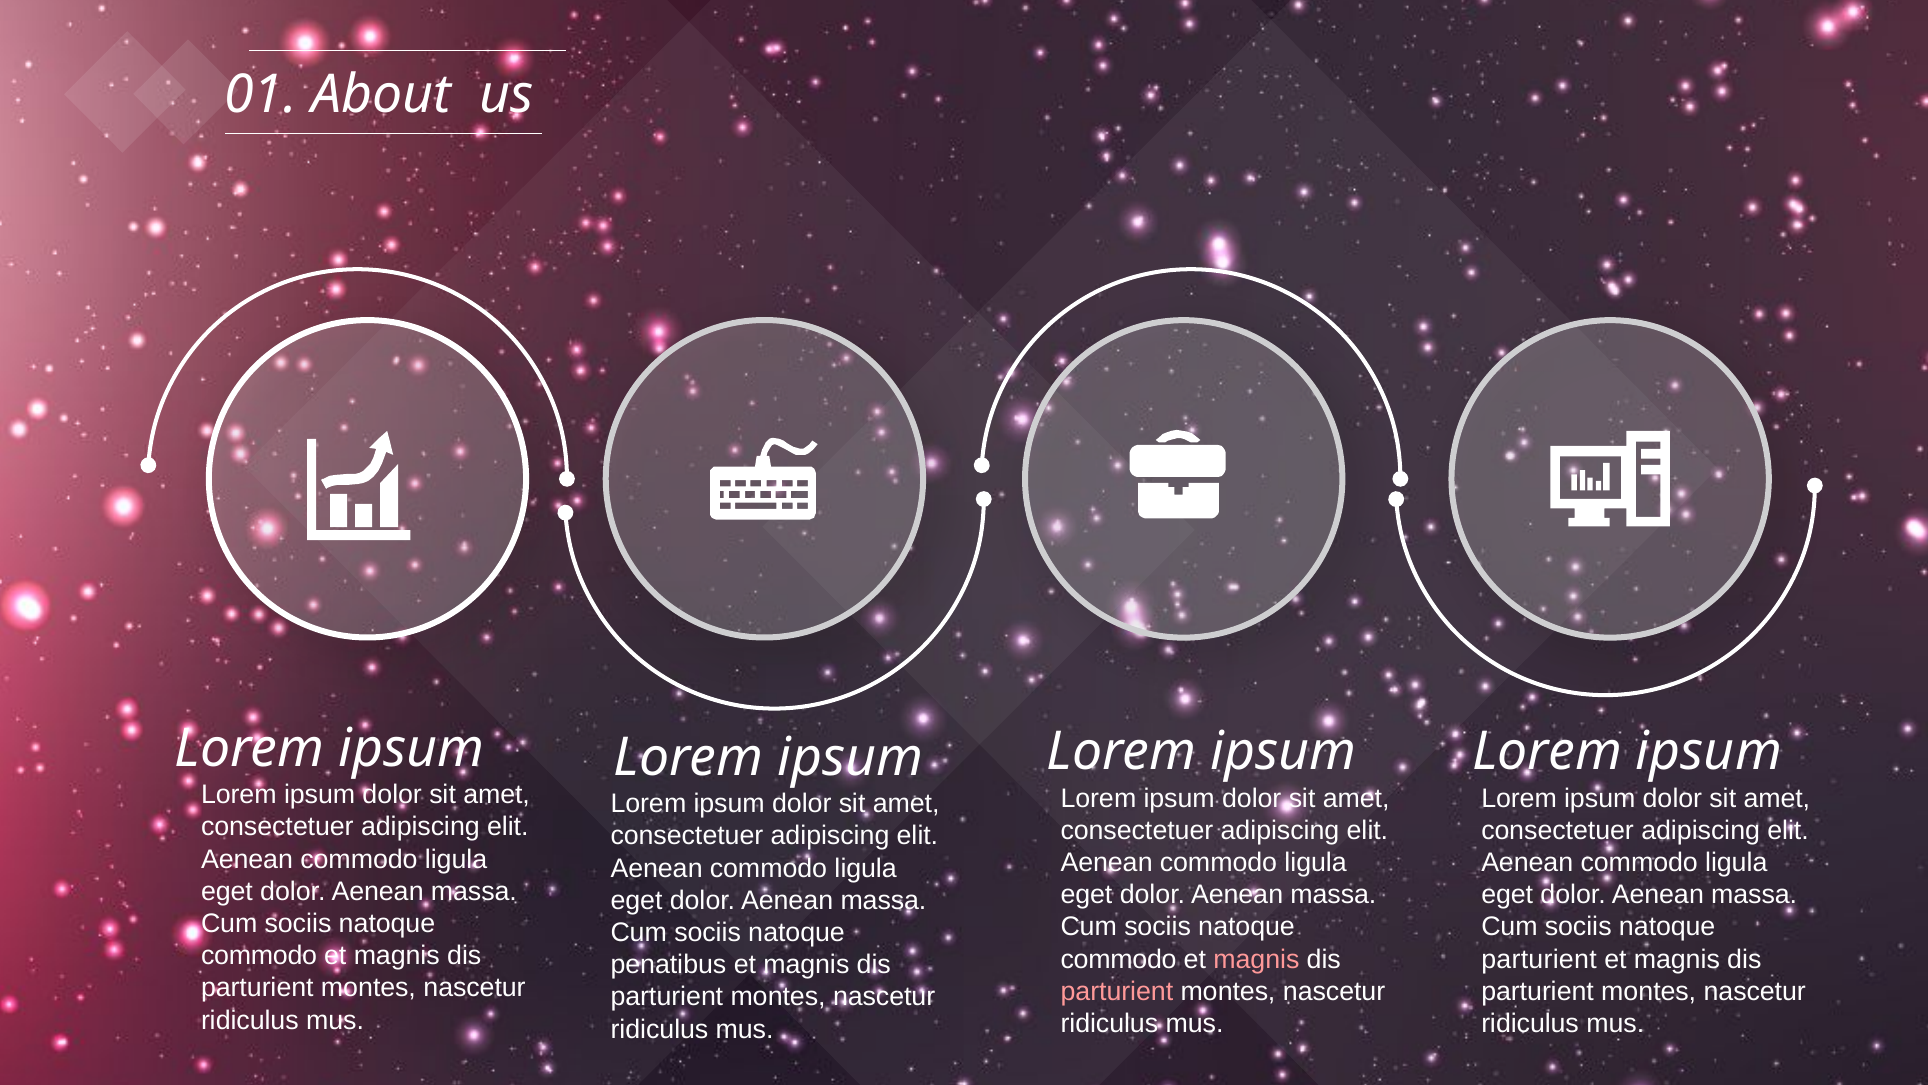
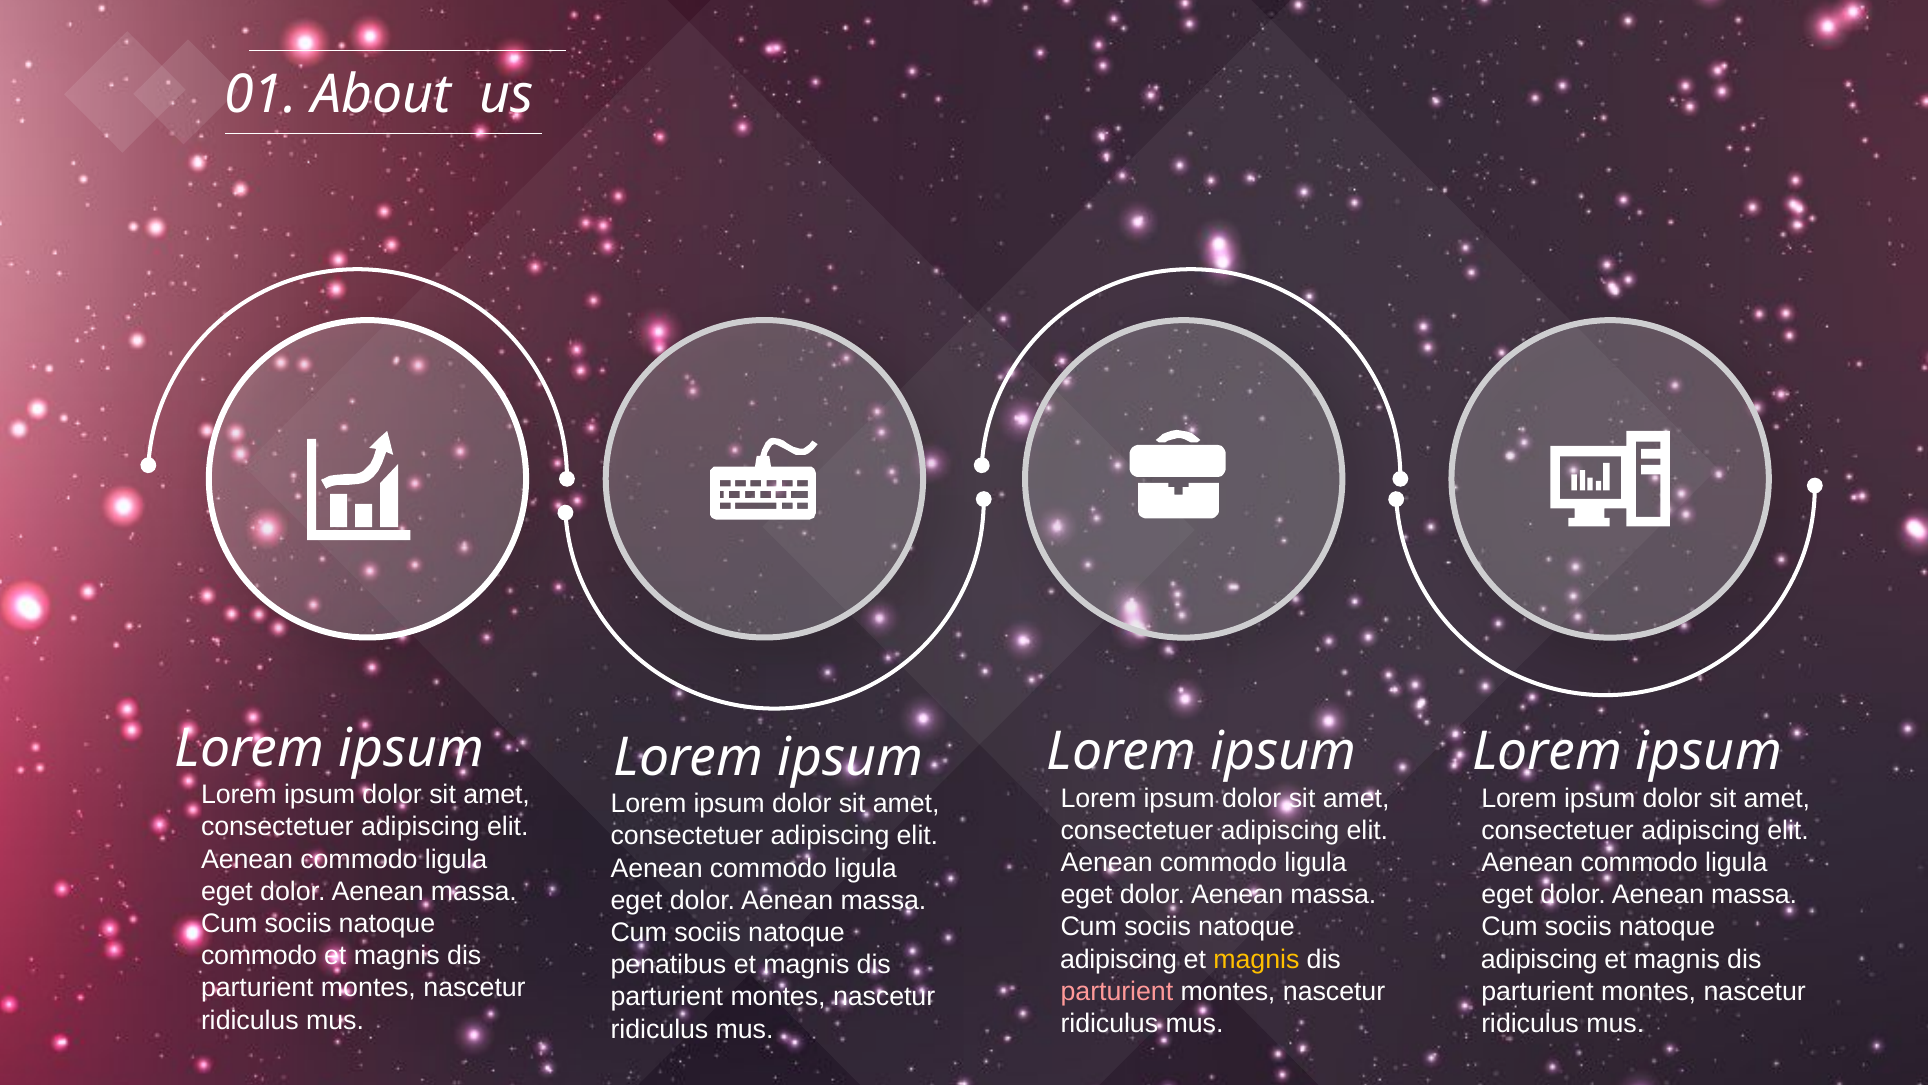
commodo at (1119, 959): commodo -> adipiscing
magnis at (1256, 959) colour: pink -> yellow
parturient at (1539, 959): parturient -> adipiscing
